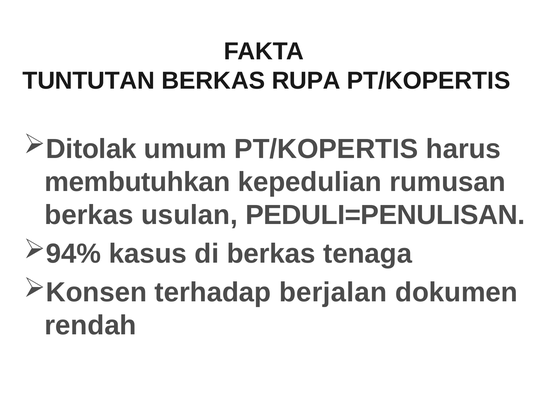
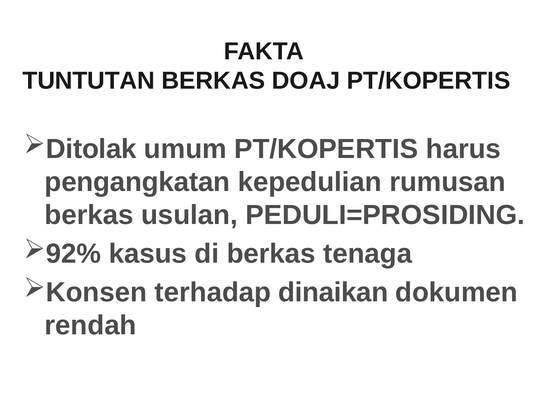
RUPA: RUPA -> DOAJ
membutuhkan: membutuhkan -> pengangkatan
PEDULI=PENULISAN: PEDULI=PENULISAN -> PEDULI=PROSIDING
94%: 94% -> 92%
berjalan: berjalan -> dinaikan
